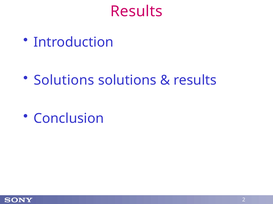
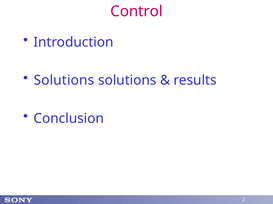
Results at (136, 11): Results -> Control
